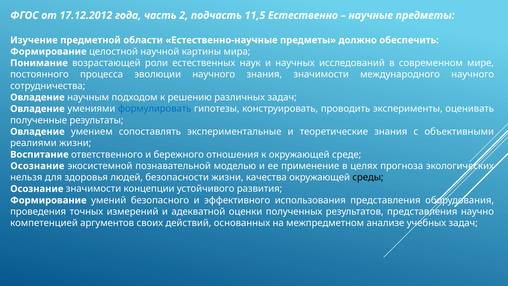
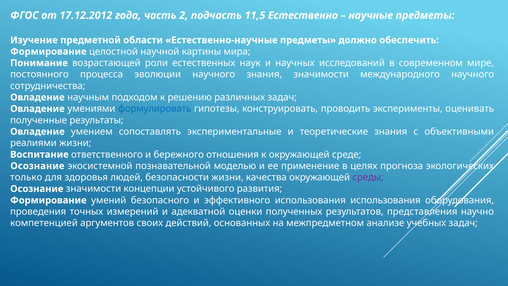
нельзя: нельзя -> только
среды colour: black -> purple
использования представления: представления -> использования
